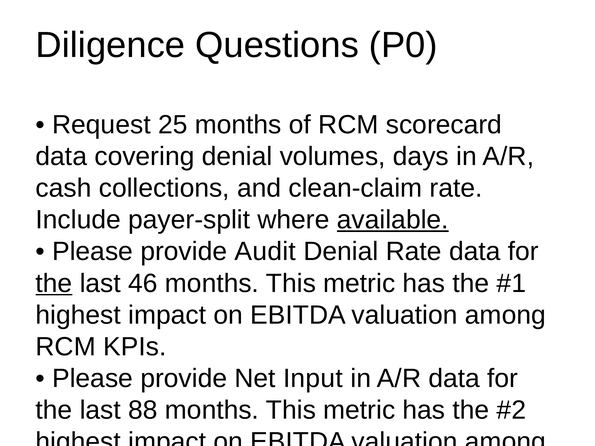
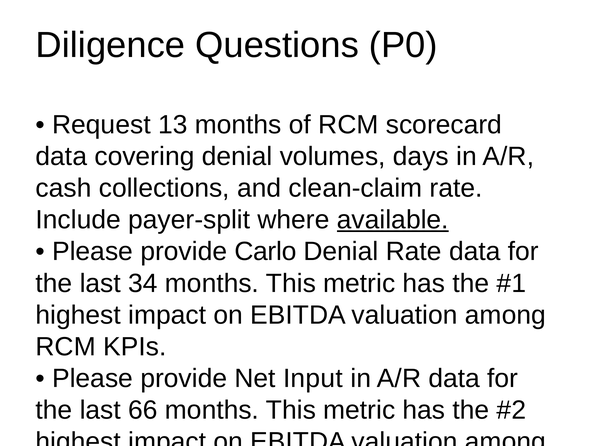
25: 25 -> 13
Audit: Audit -> Carlo
the at (54, 283) underline: present -> none
46: 46 -> 34
88: 88 -> 66
